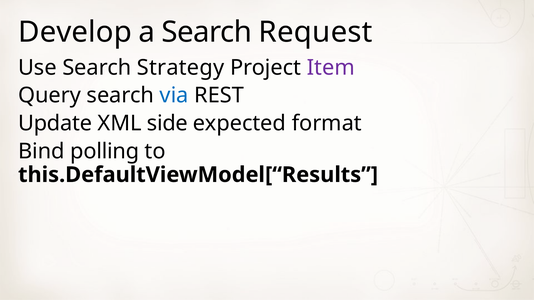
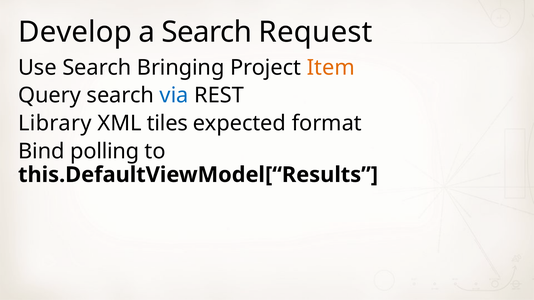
Strategy: Strategy -> Bringing
Item colour: purple -> orange
Update: Update -> Library
side: side -> tiles
